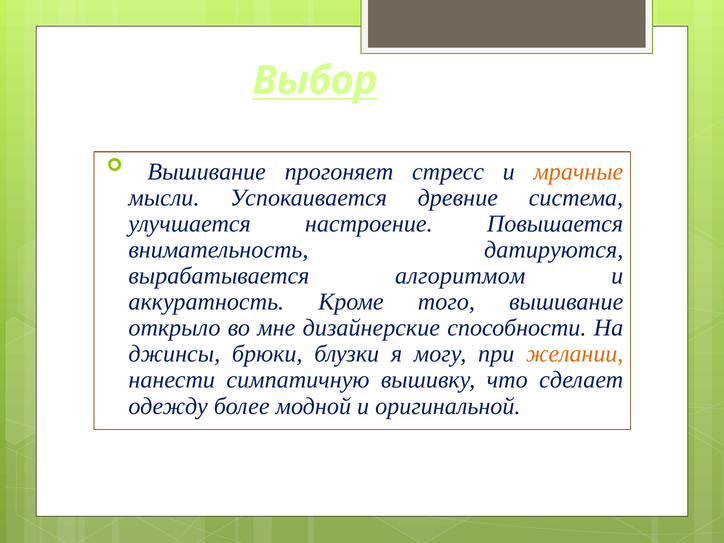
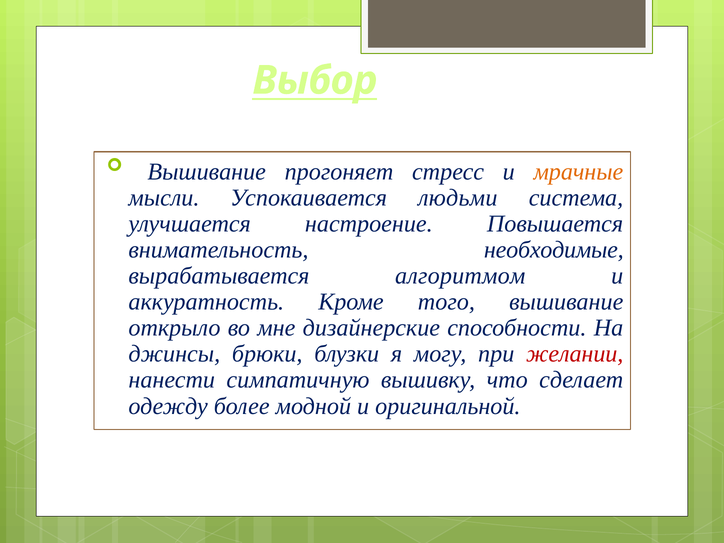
древние: древние -> людьми
датируются: датируются -> необходимые
желании colour: orange -> red
